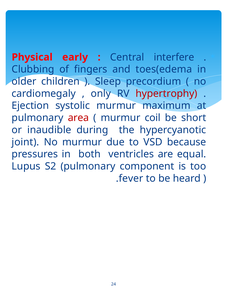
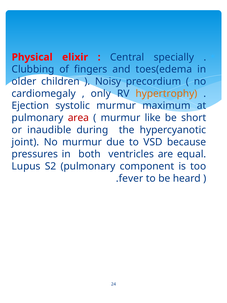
early: early -> elixir
interfere: interfere -> specially
Sleep: Sleep -> Noisy
hypertrophy colour: red -> orange
coil: coil -> like
